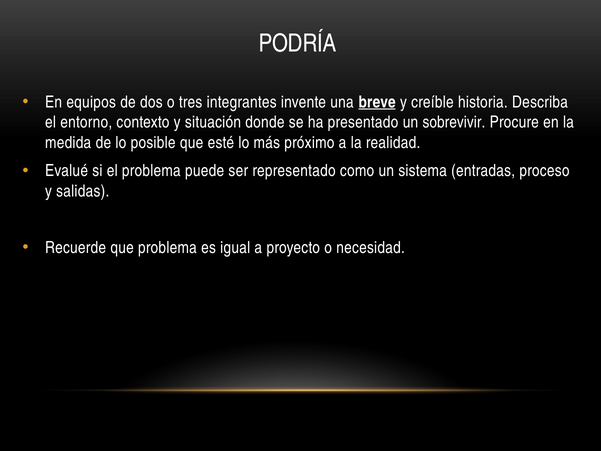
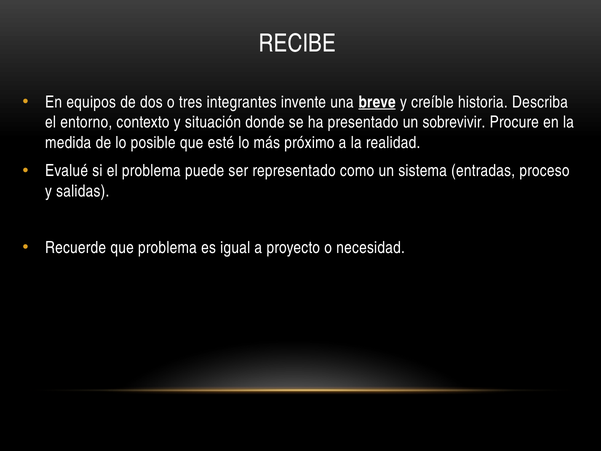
PODRÍA: PODRÍA -> RECIBE
